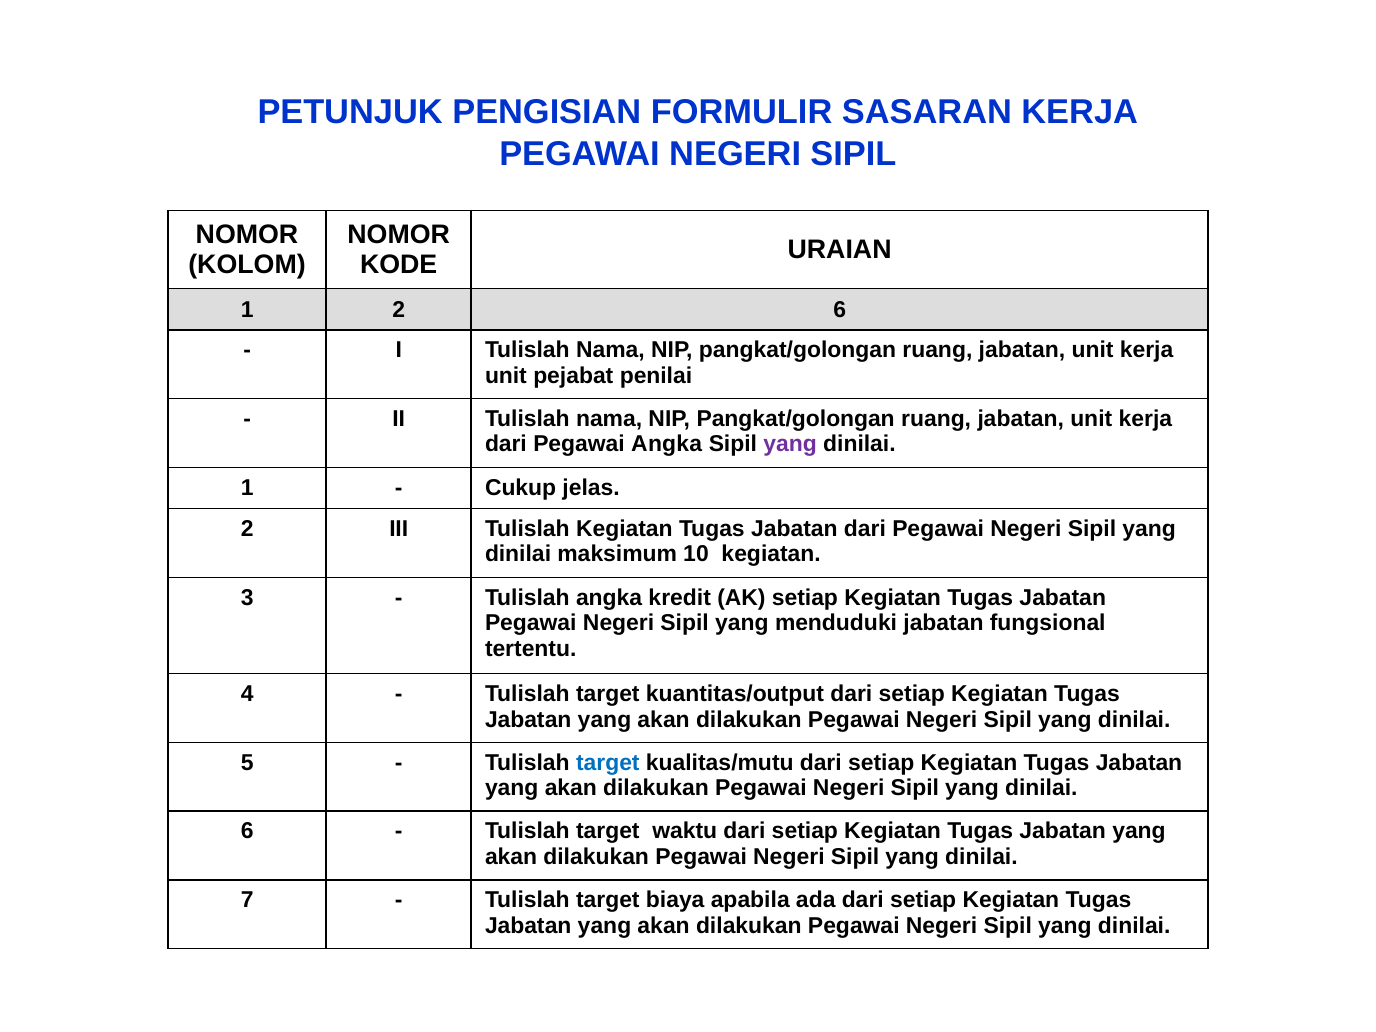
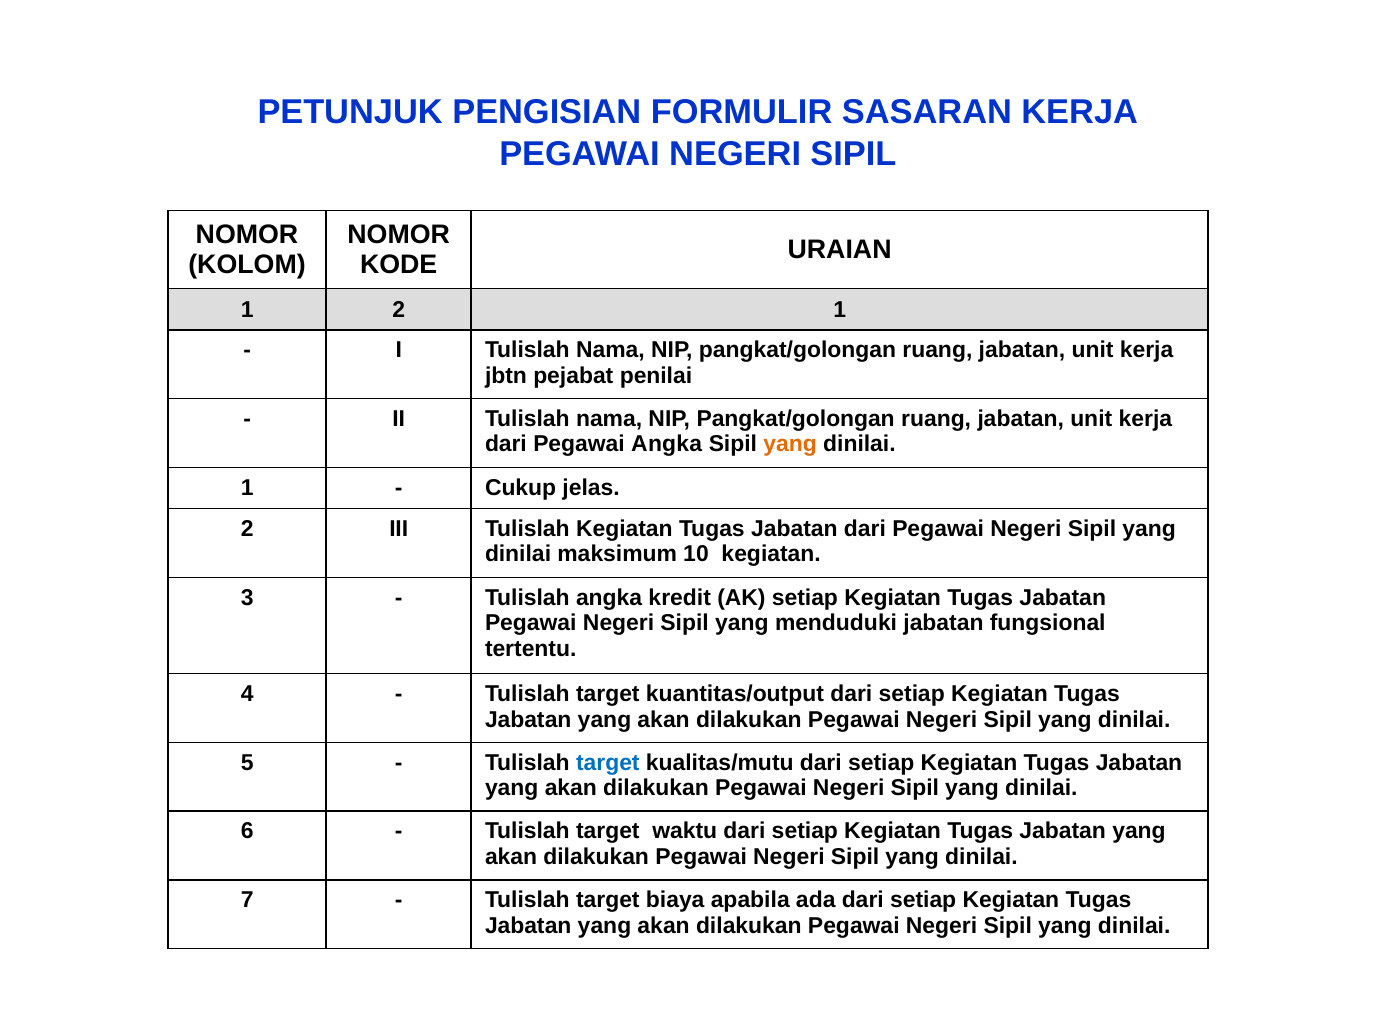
2 6: 6 -> 1
unit at (506, 376): unit -> jbtn
yang at (790, 444) colour: purple -> orange
